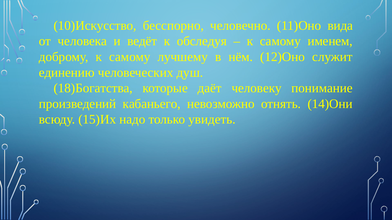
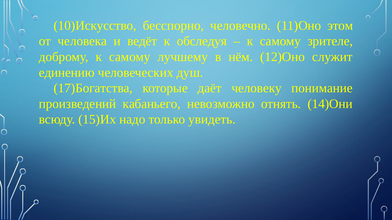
вида: вида -> этом
именем: именем -> зрителе
18)Богатства: 18)Богатства -> 17)Богатства
